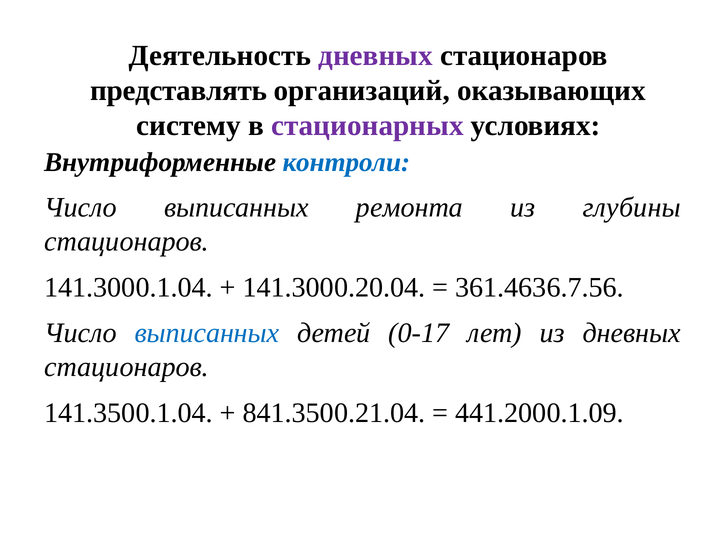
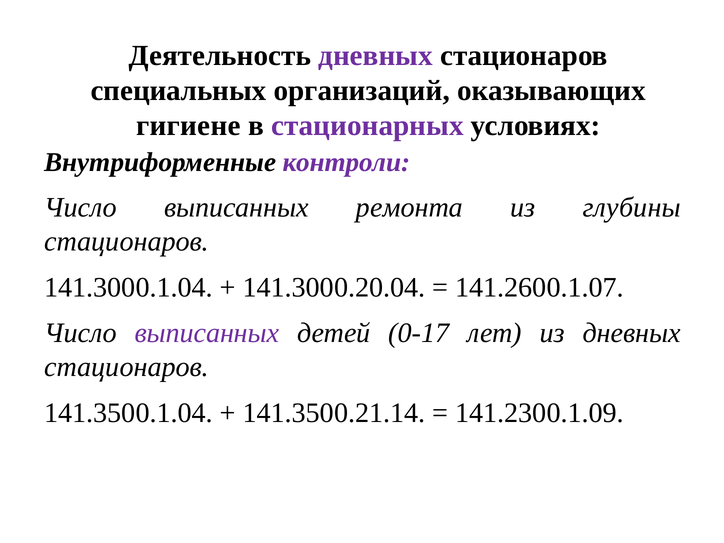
представлять: представлять -> специальных
систему: систему -> гигиене
контроли colour: blue -> purple
361.4636.7.56: 361.4636.7.56 -> 141.2600.1.07
выписанных at (207, 333) colour: blue -> purple
841.3500.21.04: 841.3500.21.04 -> 141.3500.21.14
441.2000.1.09: 441.2000.1.09 -> 141.2300.1.09
